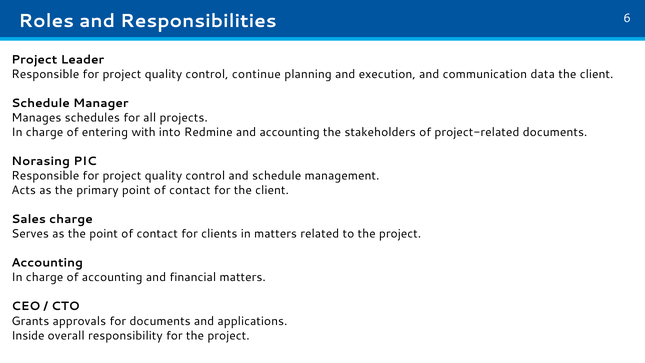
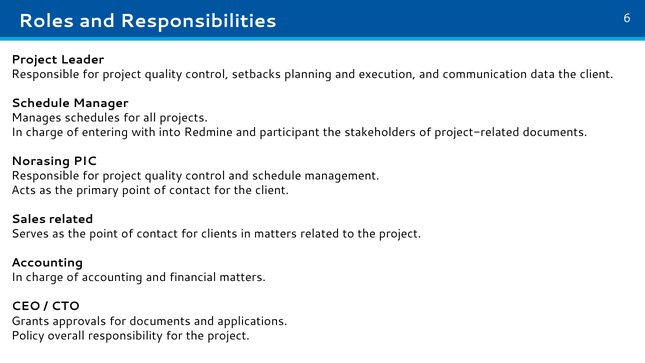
continue: continue -> setbacks
and accounting: accounting -> participant
Sales charge: charge -> related
Inside: Inside -> Policy
